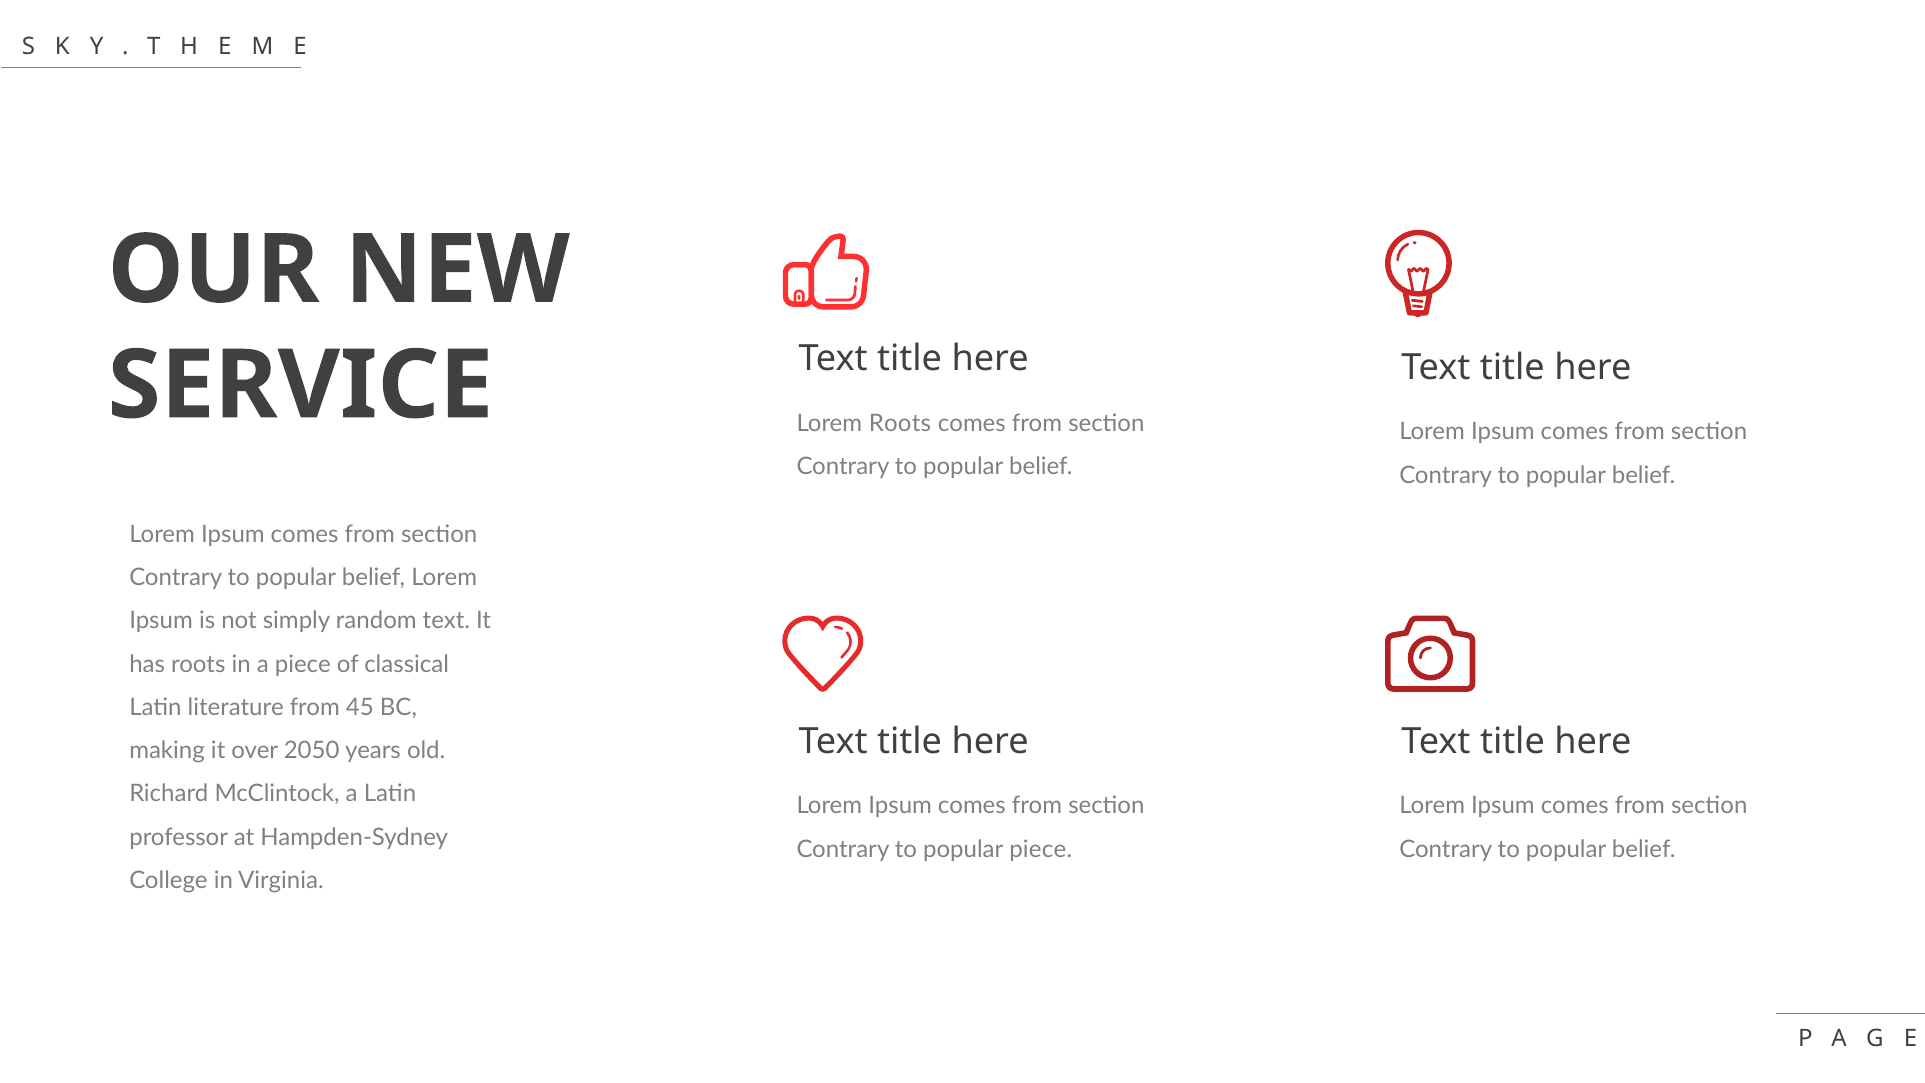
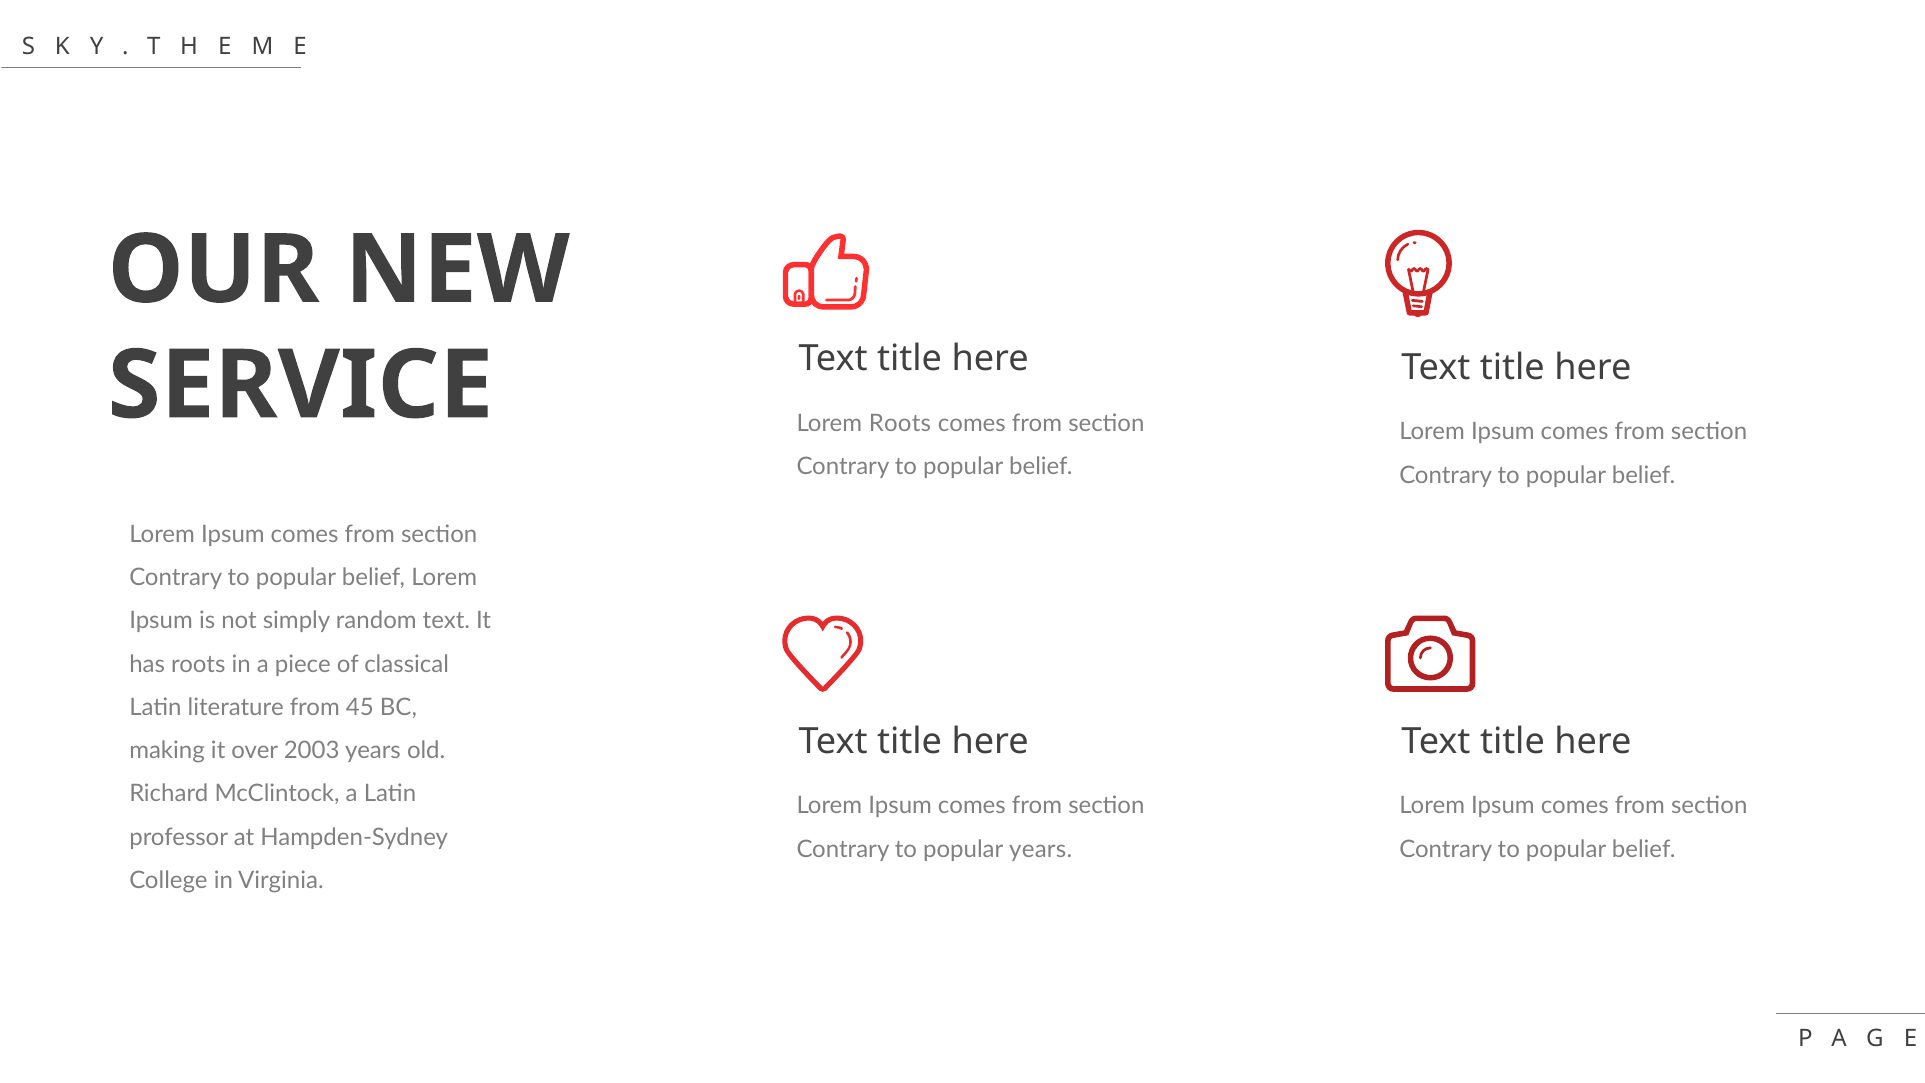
2050: 2050 -> 2003
popular piece: piece -> years
